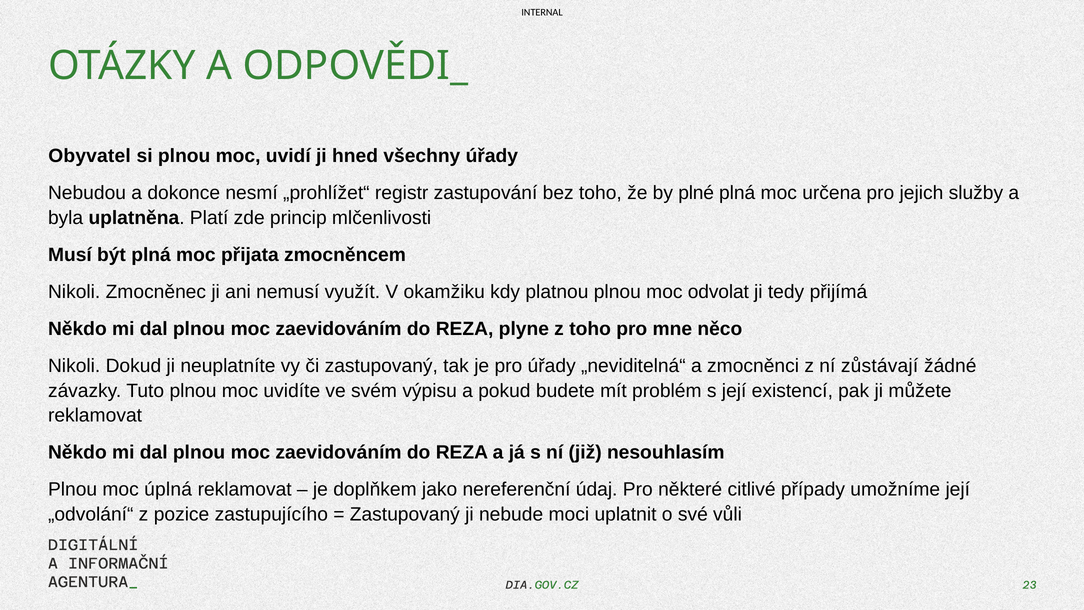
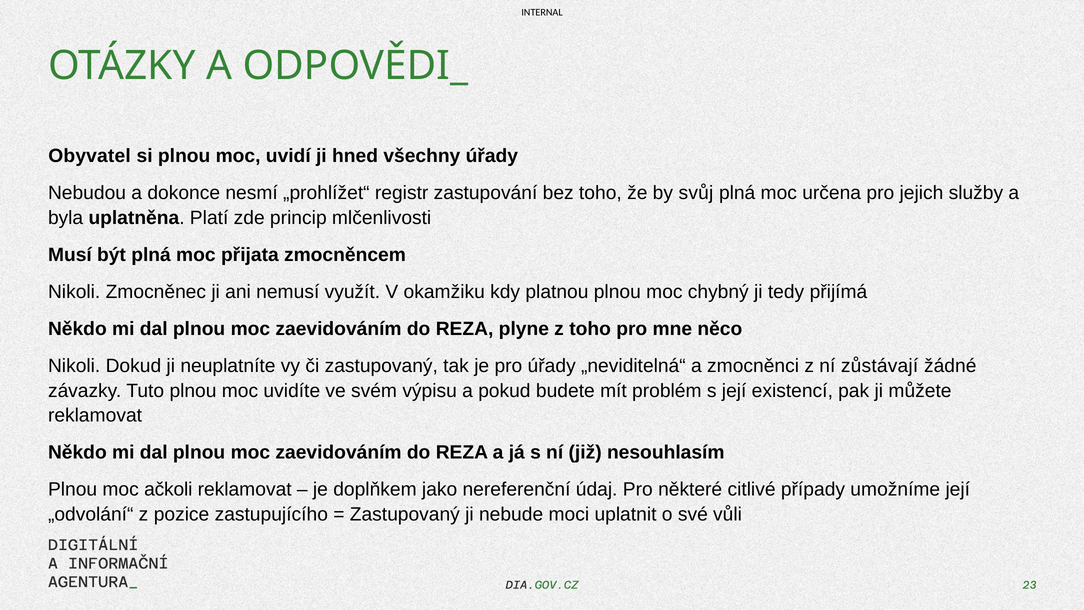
plné: plné -> svůj
odvolat: odvolat -> chybný
úplná: úplná -> ačkoli
